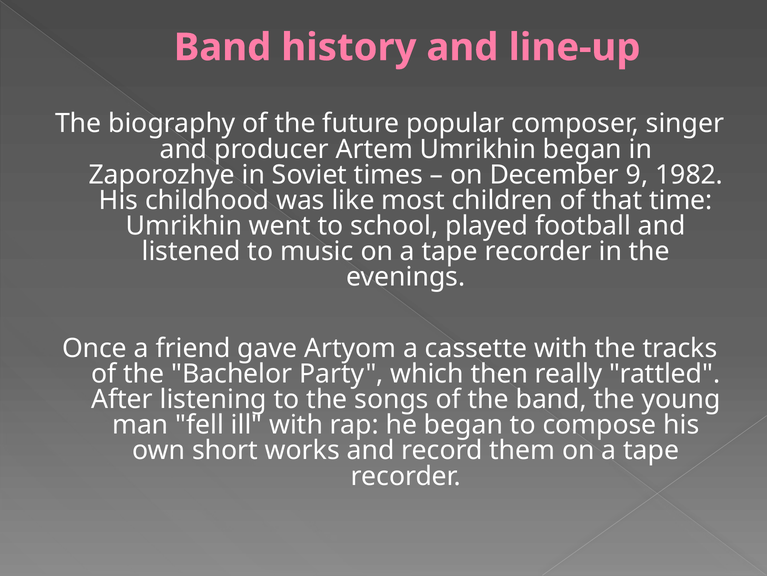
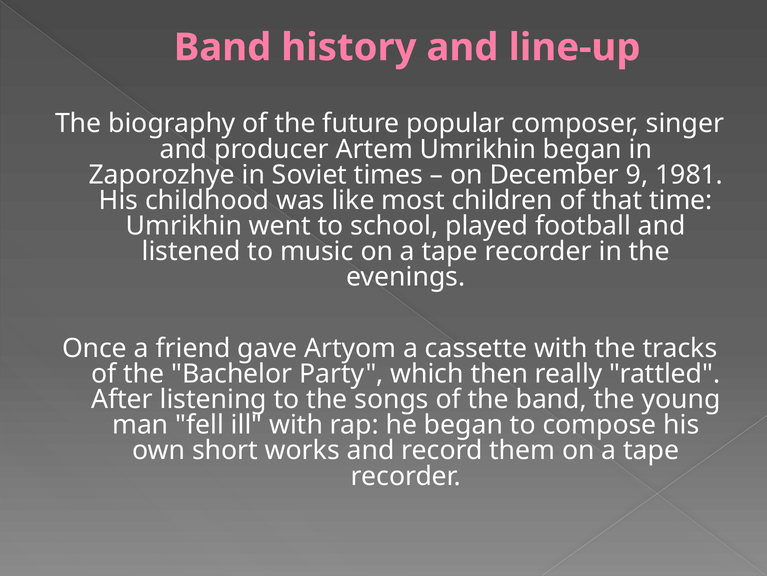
1982: 1982 -> 1981
